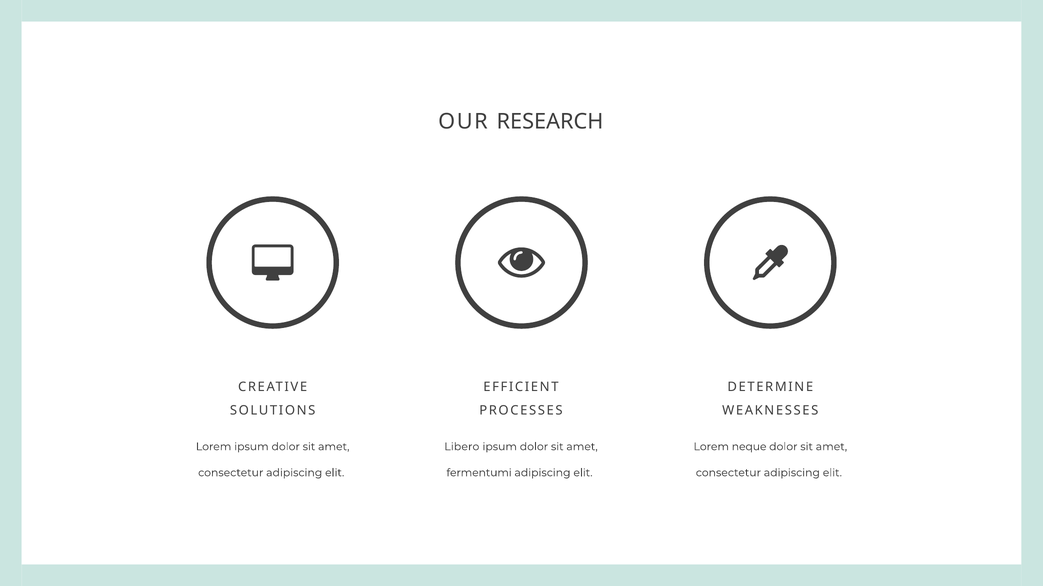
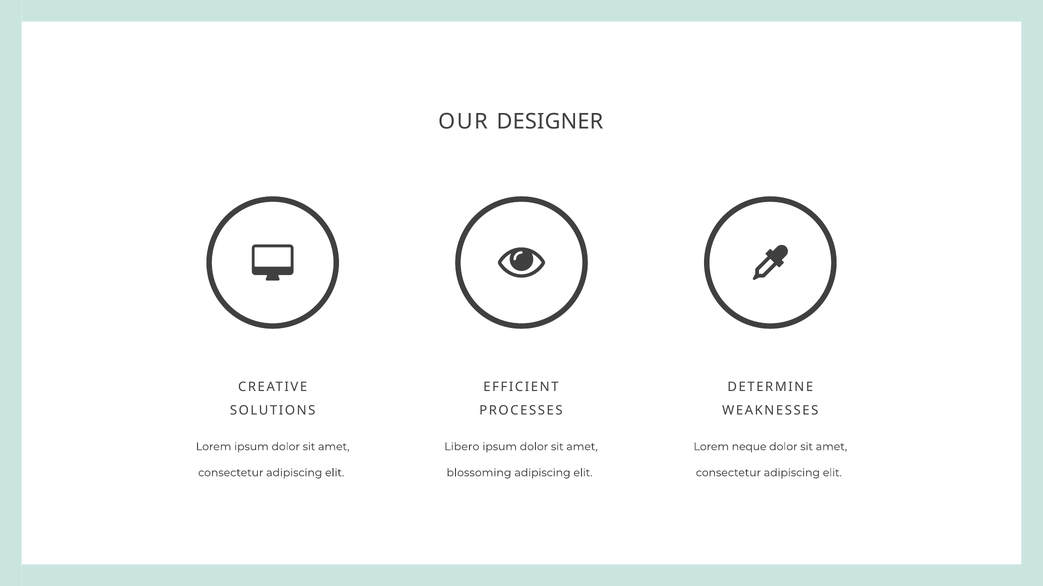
RESEARCH: RESEARCH -> DESIGNER
fermentumi: fermentumi -> blossoming
